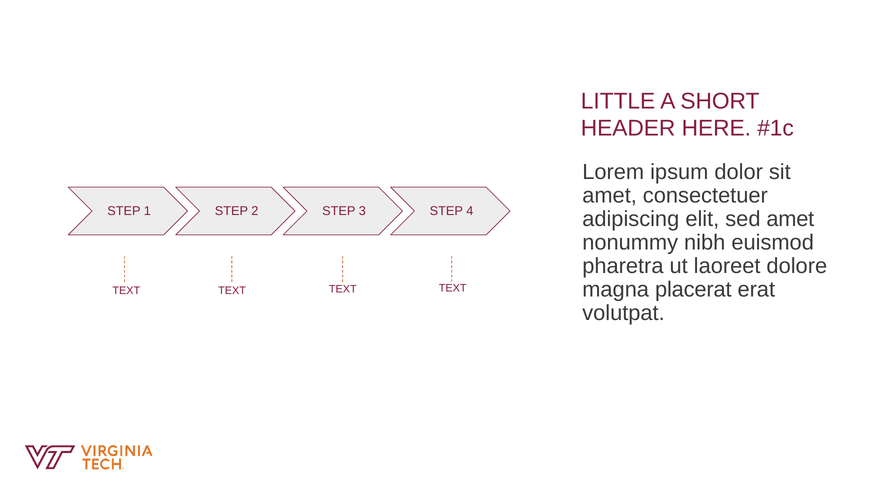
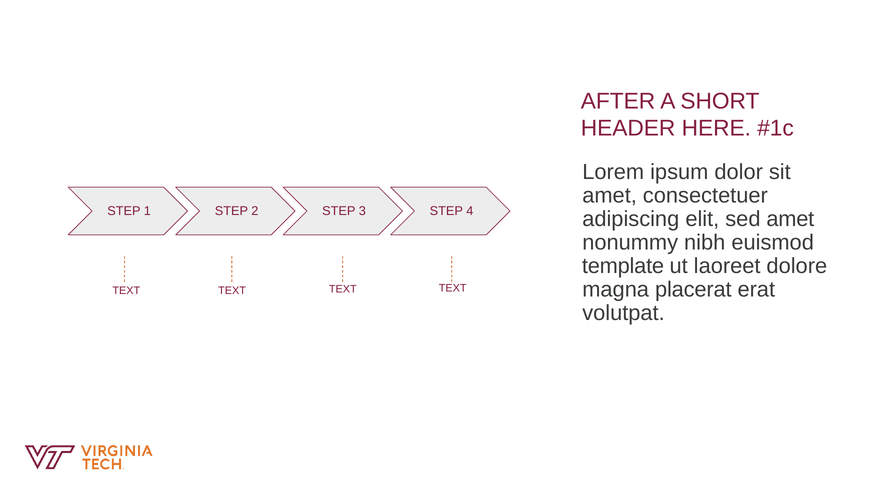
LITTLE: LITTLE -> AFTER
pharetra: pharetra -> template
